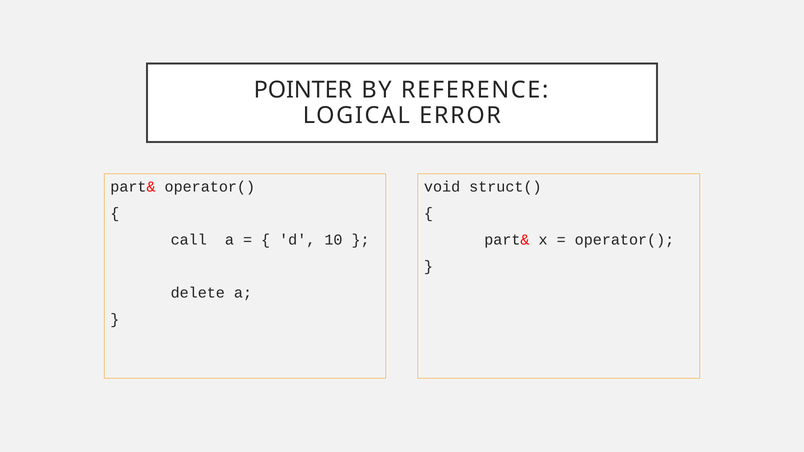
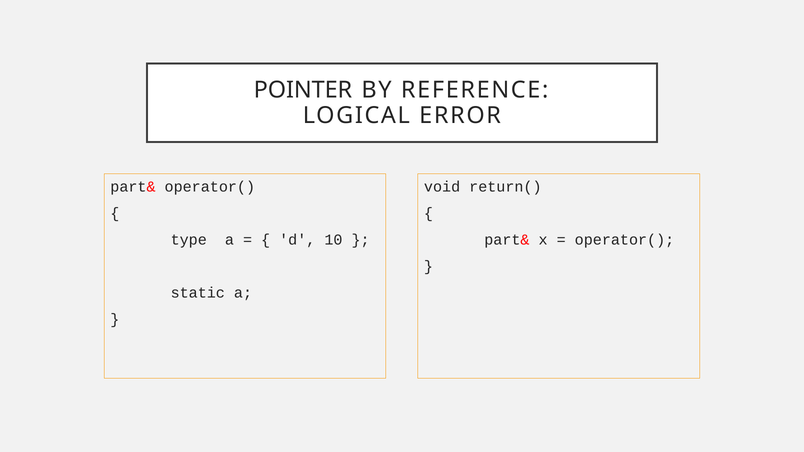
struct(: struct( -> return(
call: call -> type
delete: delete -> static
